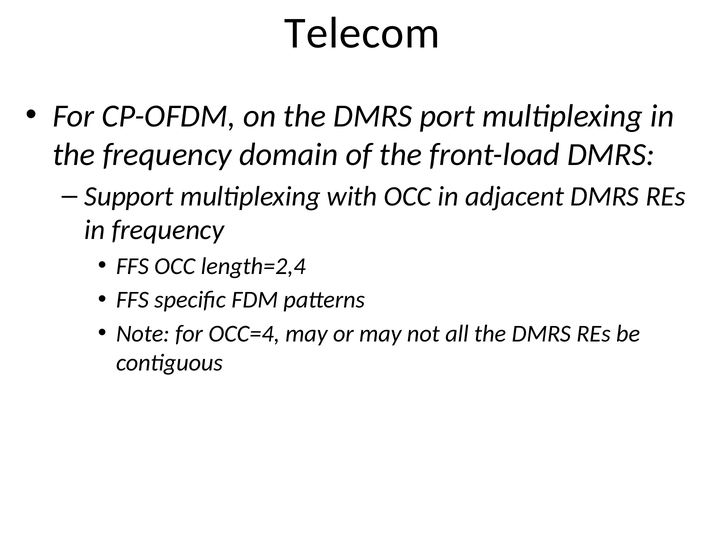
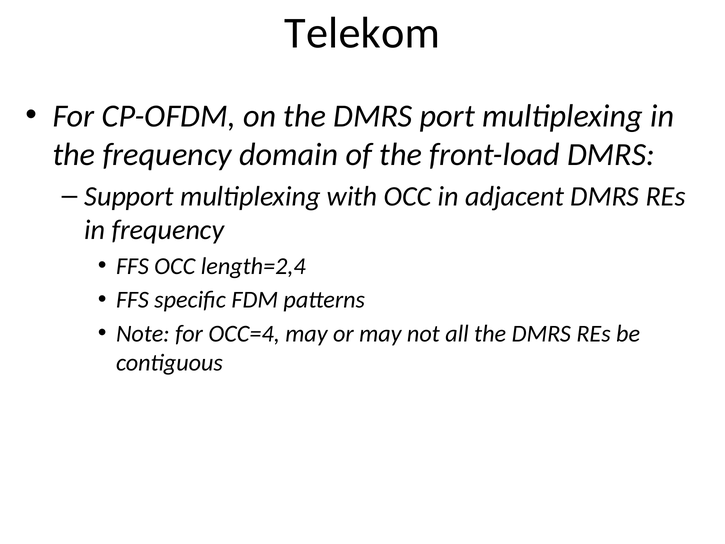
Telecom: Telecom -> Telekom
